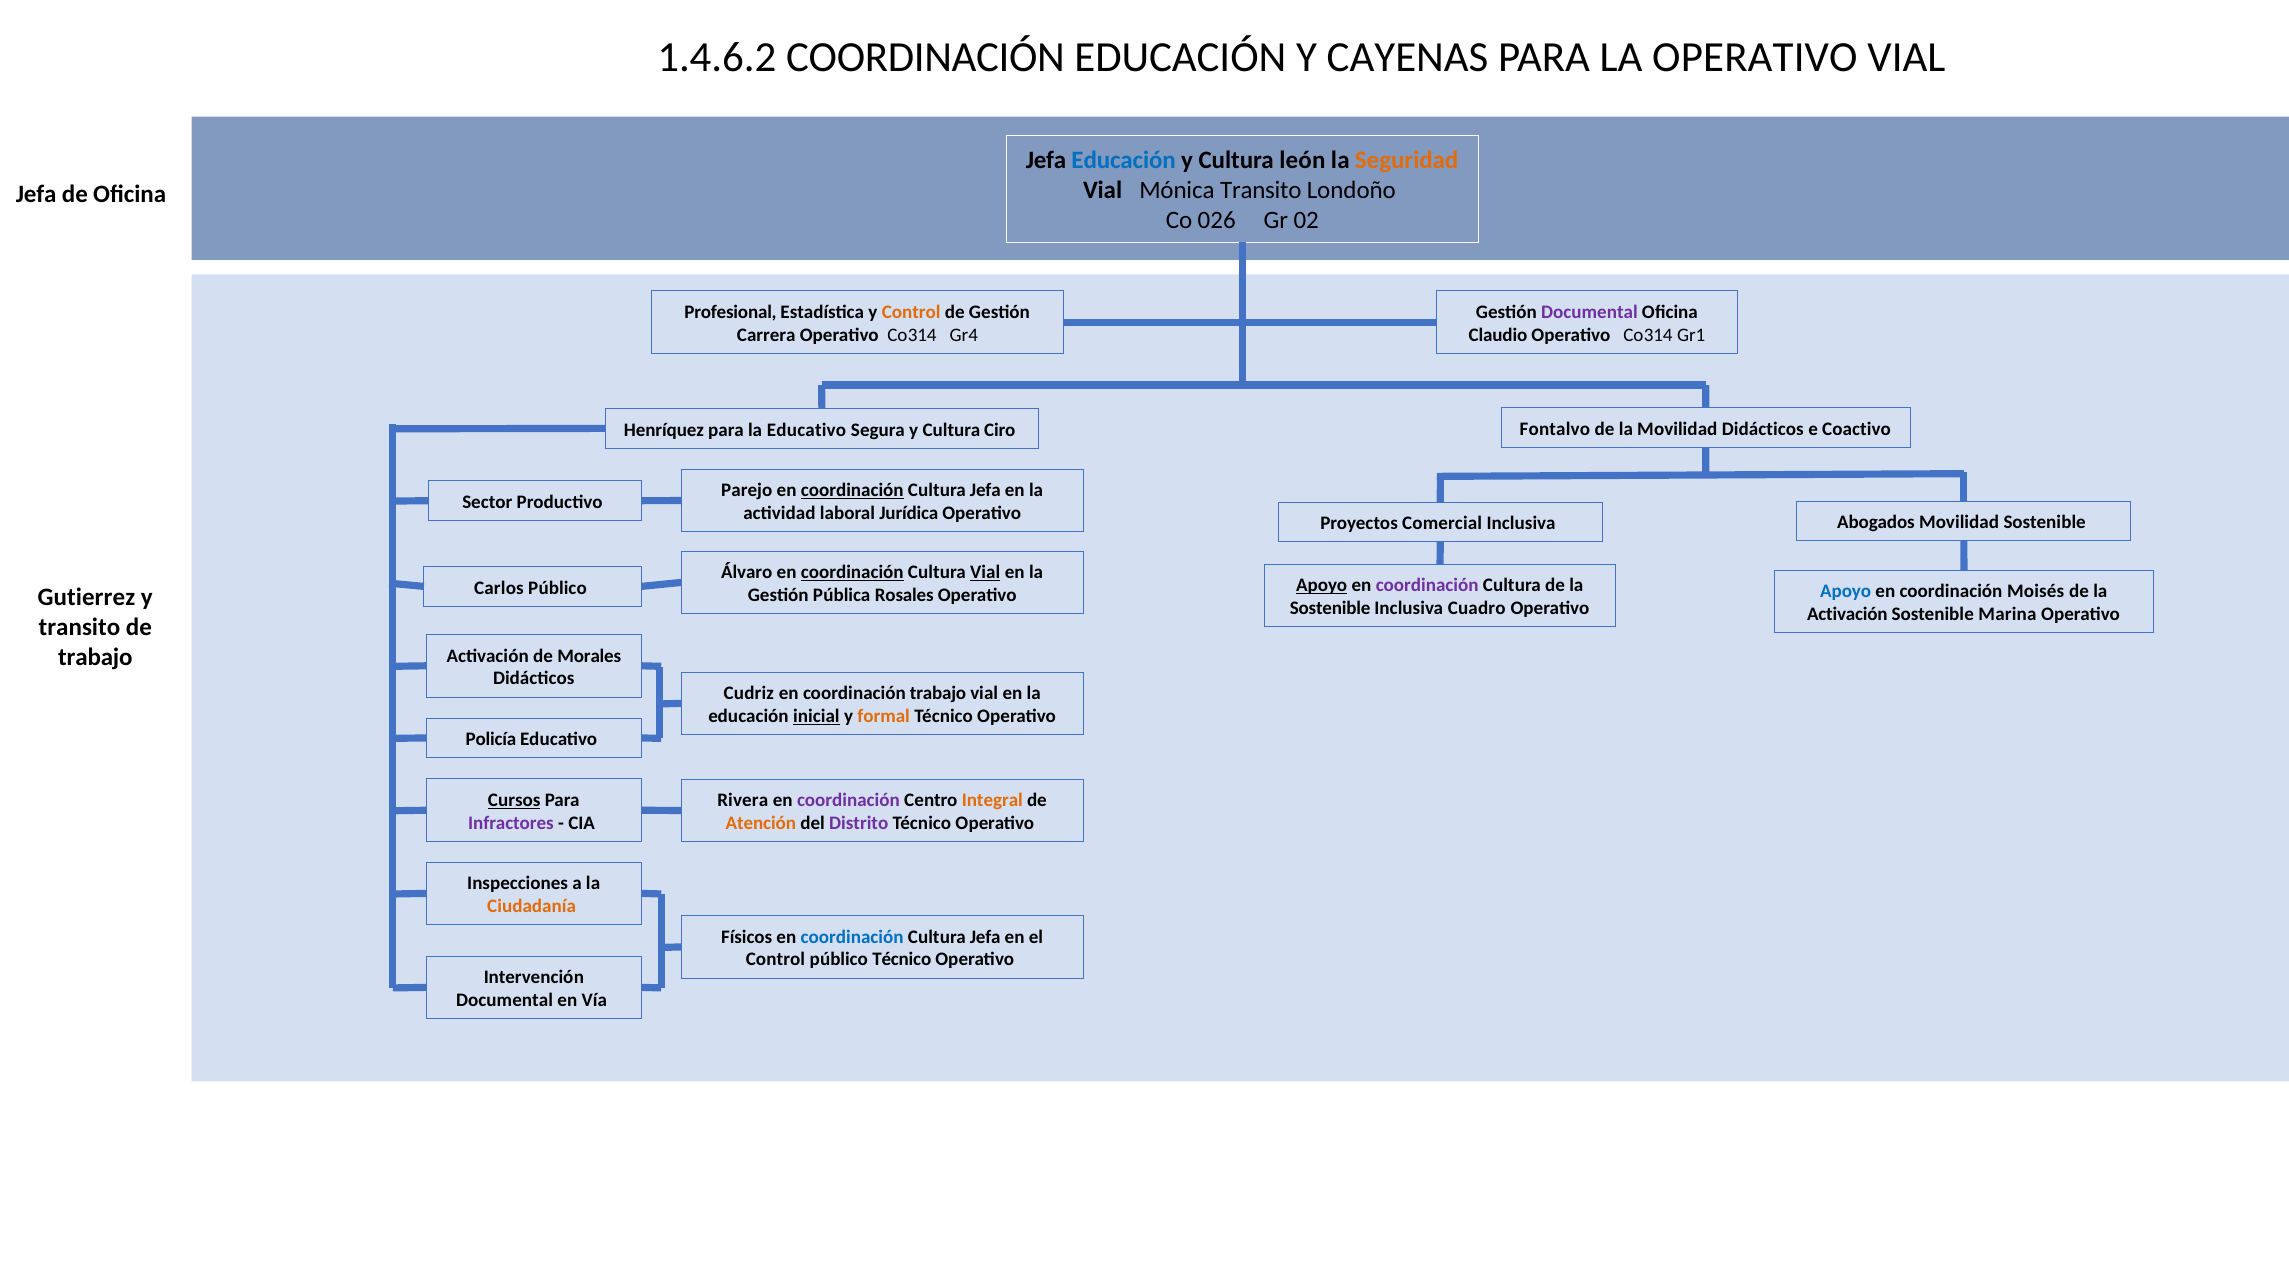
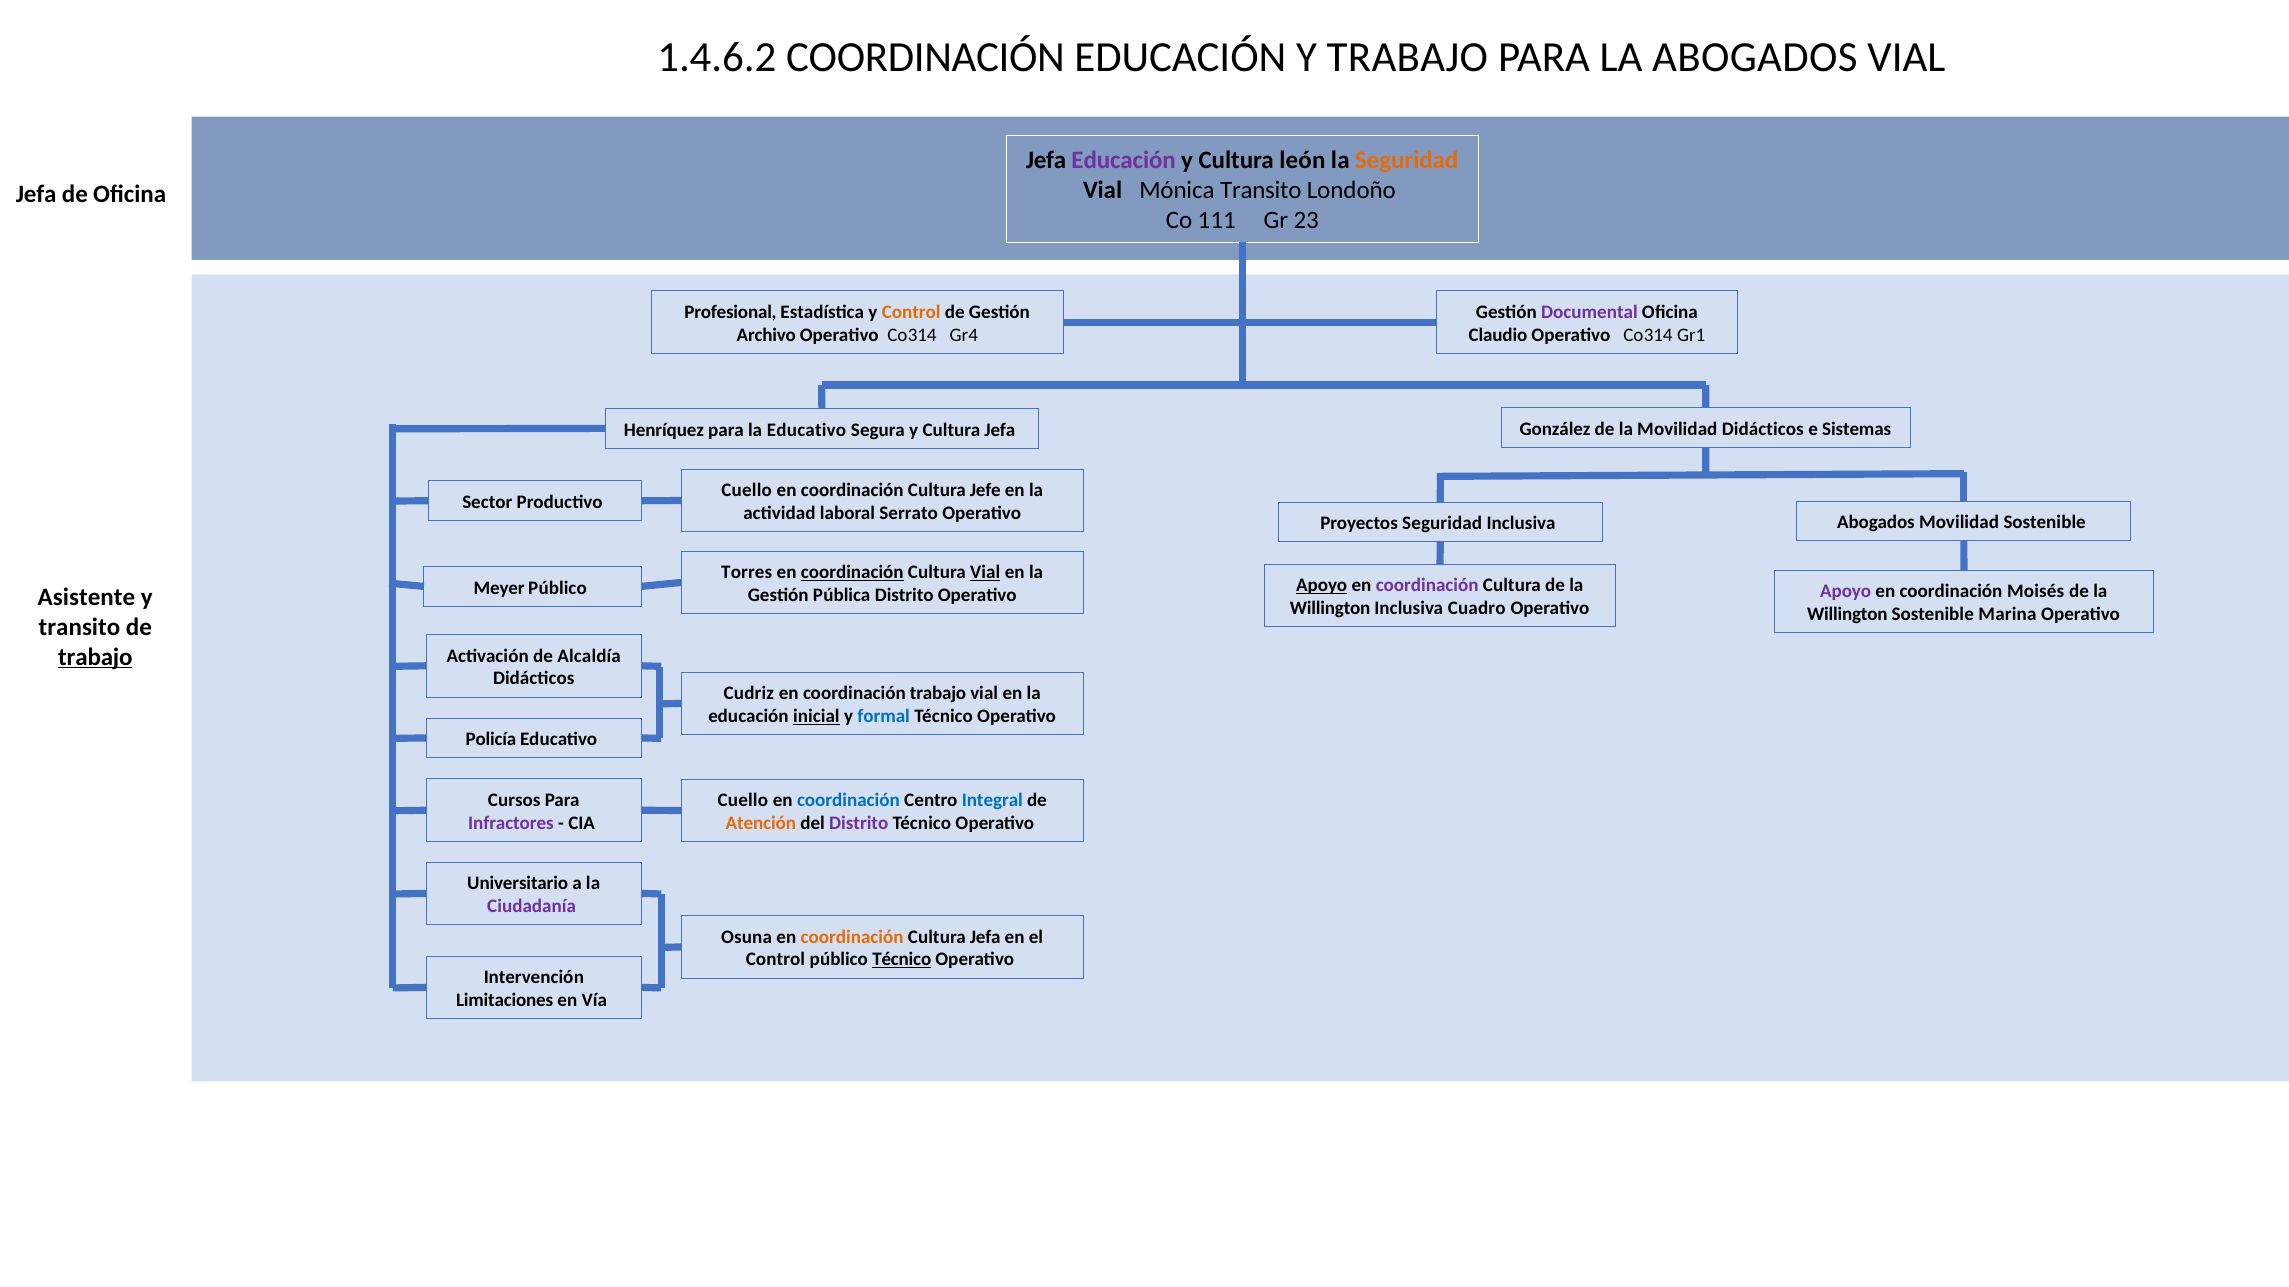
Y CAYENAS: CAYENAS -> TRABAJO
LA OPERATIVO: OPERATIVO -> ABOGADOS
Educación at (1124, 161) colour: blue -> purple
026: 026 -> 111
02: 02 -> 23
Carrera: Carrera -> Archivo
Fontalvo: Fontalvo -> González
Coactivo: Coactivo -> Sistemas
y Cultura Ciro: Ciro -> Jefa
Parejo at (747, 491): Parejo -> Cuello
coordinación at (852, 491) underline: present -> none
Jefa at (985, 491): Jefa -> Jefe
Jurídica: Jurídica -> Serrato
Proyectos Comercial: Comercial -> Seguridad
Álvaro: Álvaro -> Torres
Carlos: Carlos -> Meyer
Apoyo at (1846, 592) colour: blue -> purple
Gutierrez: Gutierrez -> Asistente
Pública Rosales: Rosales -> Distrito
Sostenible at (1330, 608): Sostenible -> Willington
Activación at (1847, 614): Activación -> Willington
trabajo at (95, 657) underline: none -> present
Morales: Morales -> Alcaldía
formal colour: orange -> blue
Cursos underline: present -> none
Rivera at (743, 801): Rivera -> Cuello
coordinación at (848, 801) colour: purple -> blue
Integral colour: orange -> blue
Inspecciones: Inspecciones -> Universitario
Ciudadanía colour: orange -> purple
Físicos: Físicos -> Osuna
coordinación at (852, 937) colour: blue -> orange
Técnico at (902, 960) underline: none -> present
Documental at (505, 1001): Documental -> Limitaciones
